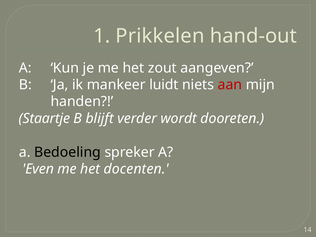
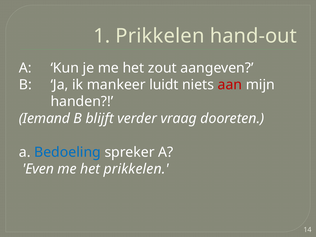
Staartje: Staartje -> Iemand
wordt: wordt -> vraag
Bedoeling colour: black -> blue
het docenten: docenten -> prikkelen
